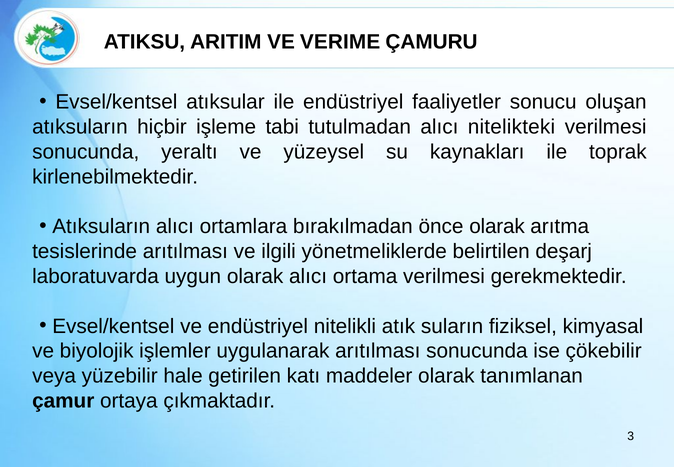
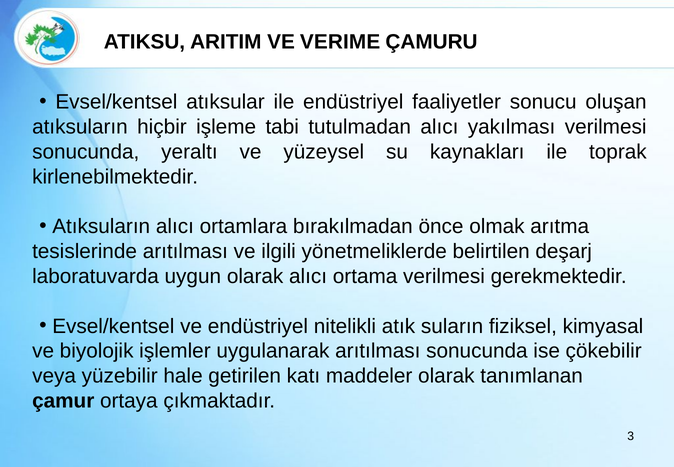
nitelikteki: nitelikteki -> yakılması
önce olarak: olarak -> olmak
